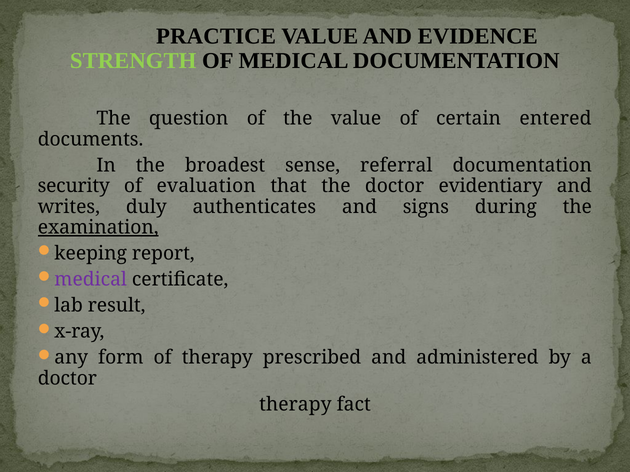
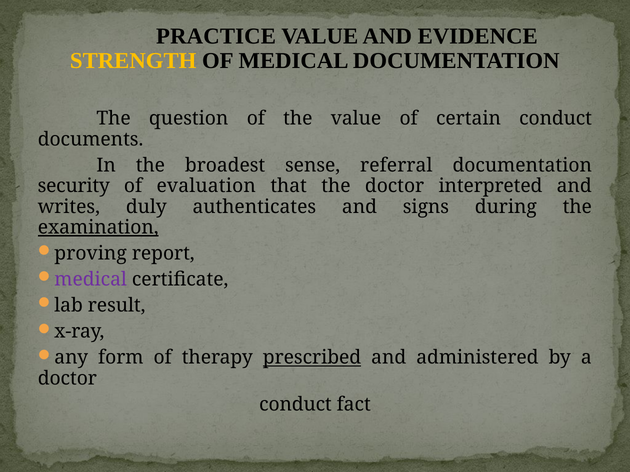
STRENGTH colour: light green -> yellow
certain entered: entered -> conduct
evidentiary: evidentiary -> interpreted
keeping: keeping -> proving
prescribed underline: none -> present
therapy at (295, 405): therapy -> conduct
